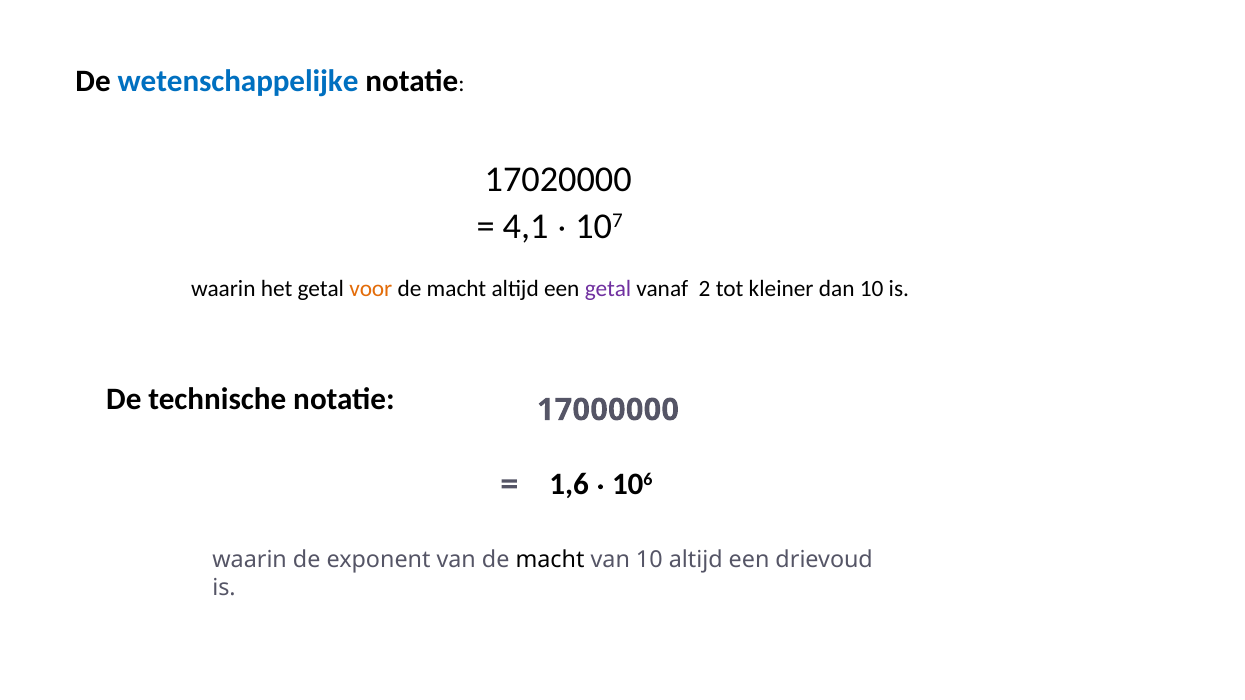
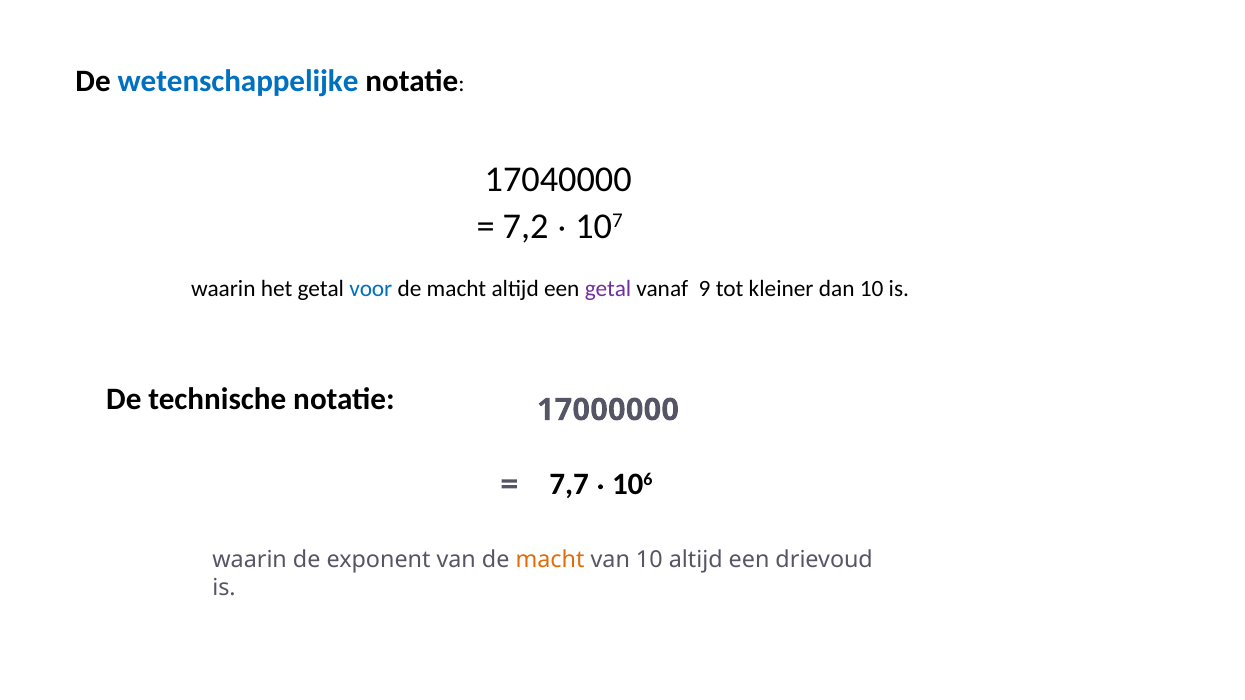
17020000: 17020000 -> 17040000
4,1: 4,1 -> 7,2
voor colour: orange -> blue
2: 2 -> 9
1,6: 1,6 -> 7,7
macht at (550, 560) colour: black -> orange
